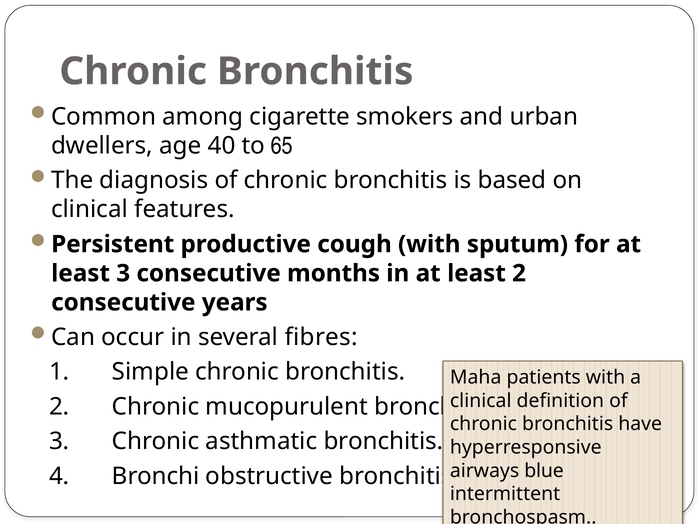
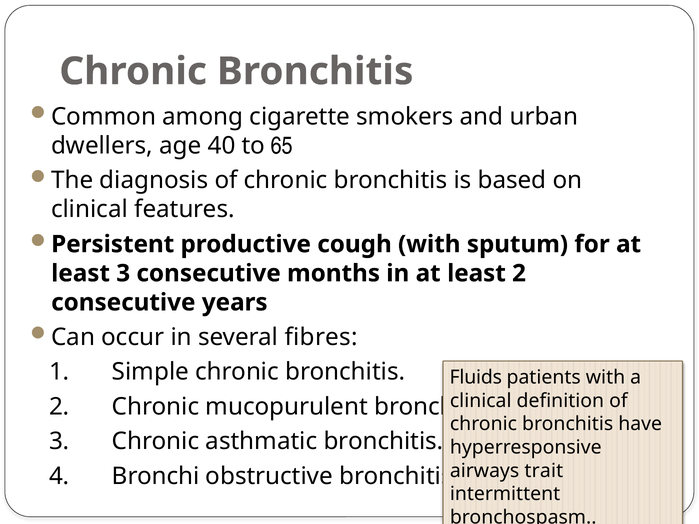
Maha: Maha -> Fluids
blue: blue -> trait
